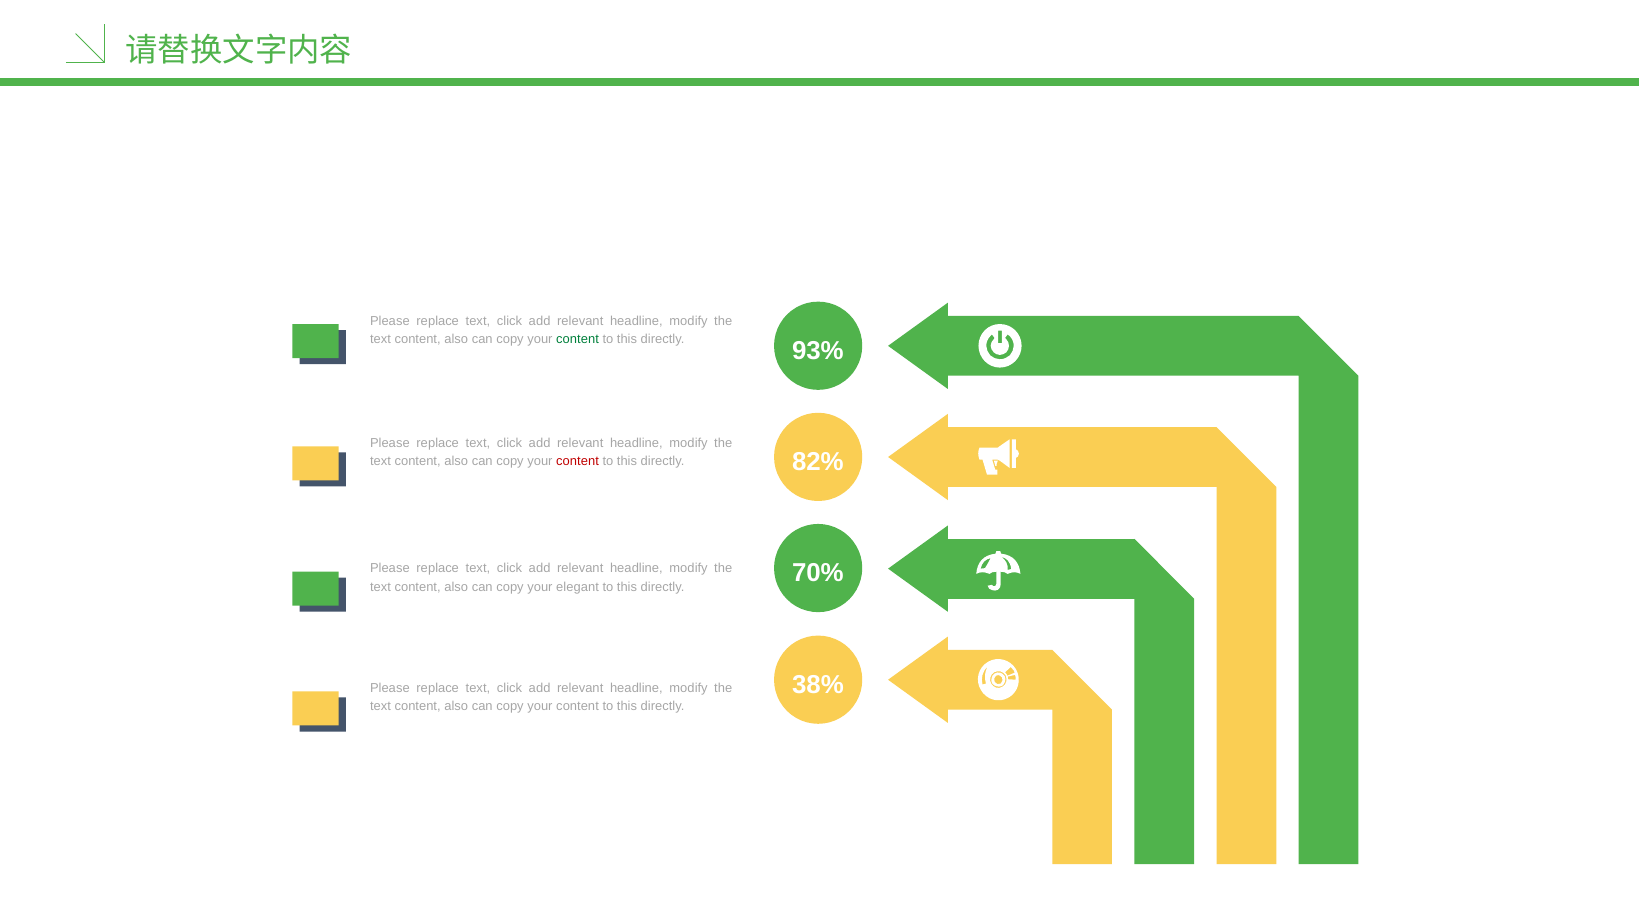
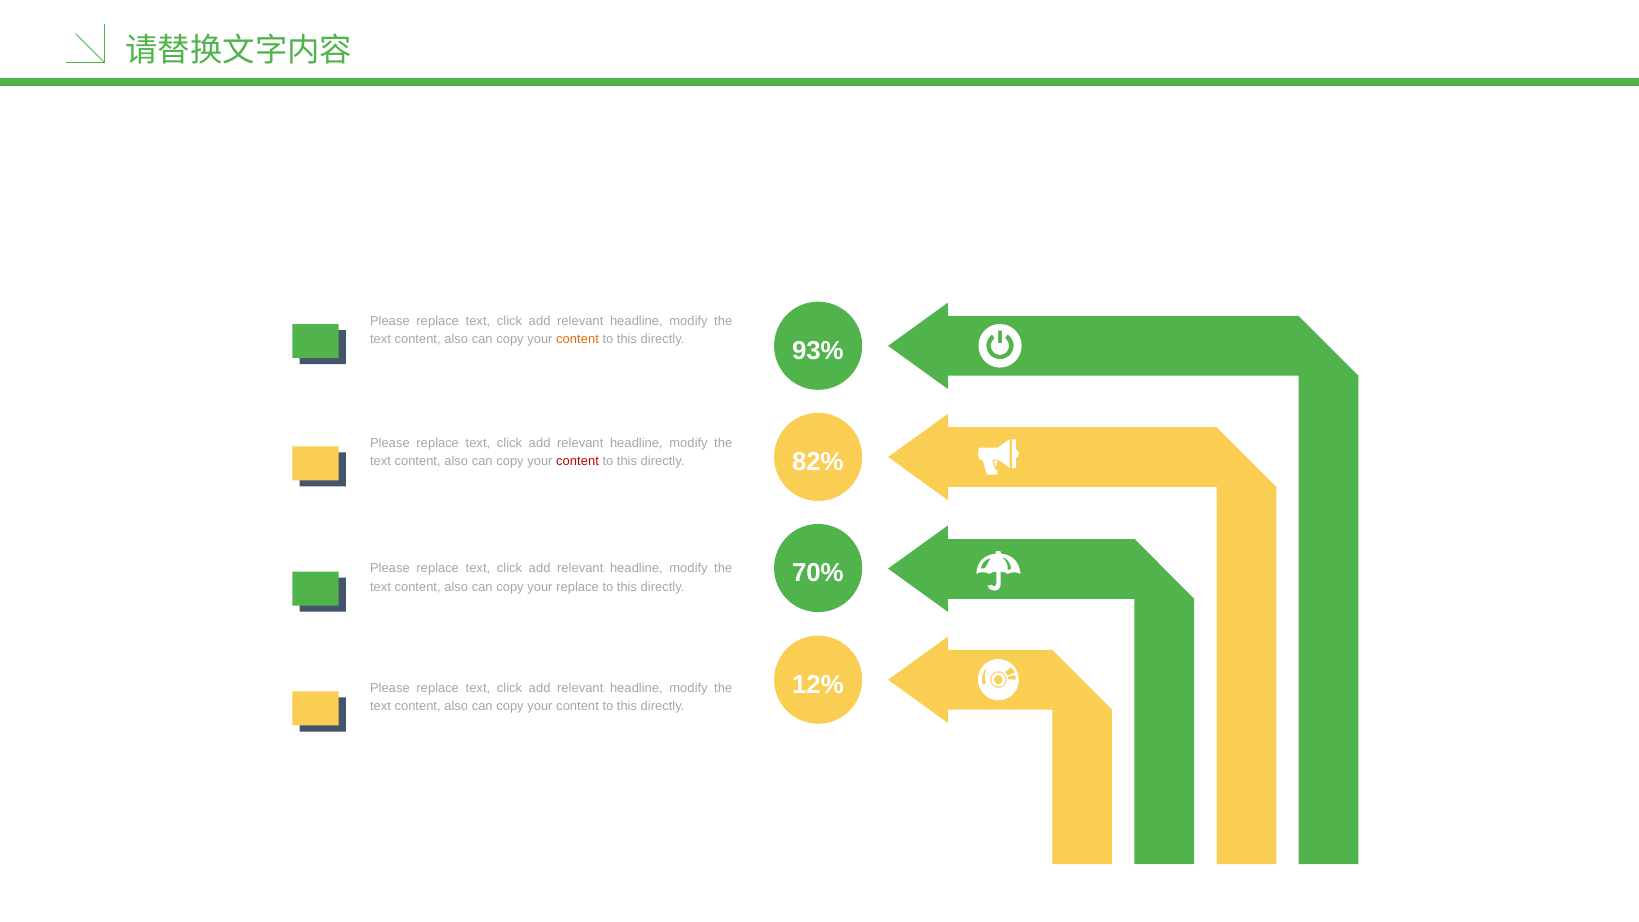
content at (578, 339) colour: green -> orange
your elegant: elegant -> replace
38%: 38% -> 12%
